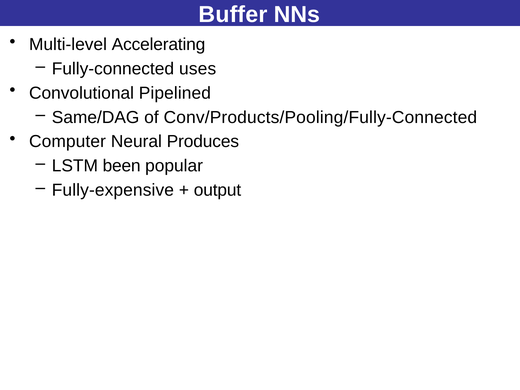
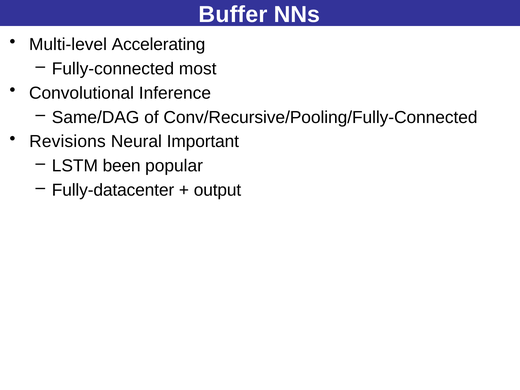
uses: uses -> most
Pipelined: Pipelined -> Inference
Conv/Products/Pooling/Fully-Connected: Conv/Products/Pooling/Fully-Connected -> Conv/Recursive/Pooling/Fully-Connected
Computer: Computer -> Revisions
Produces: Produces -> Important
Fully-expensive: Fully-expensive -> Fully-datacenter
